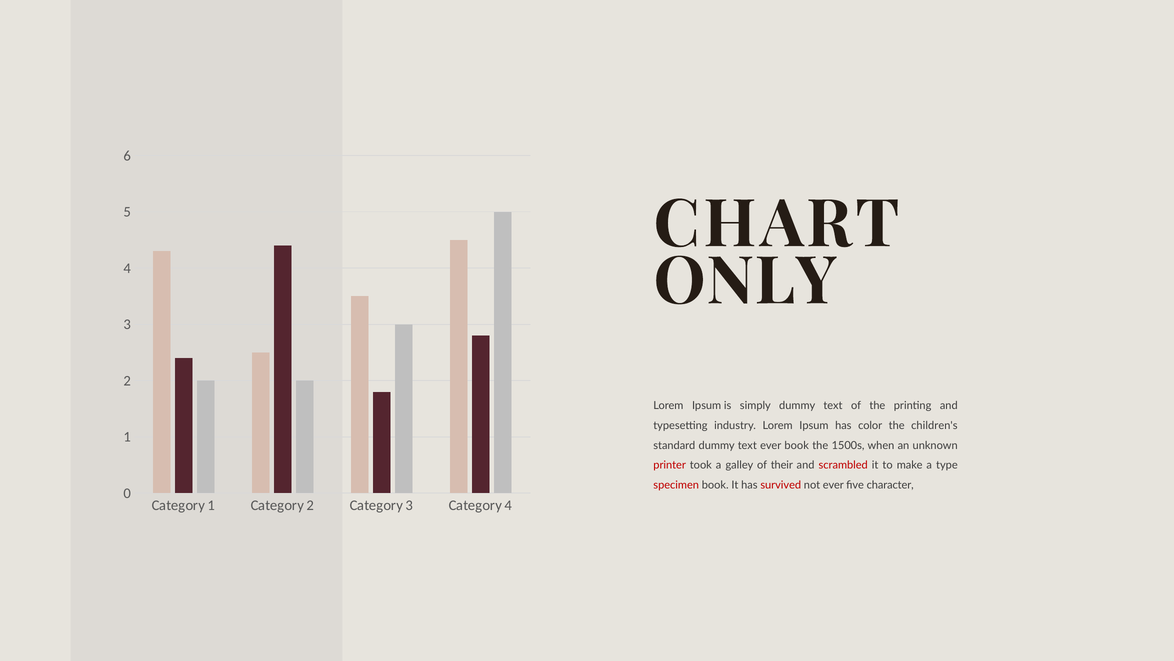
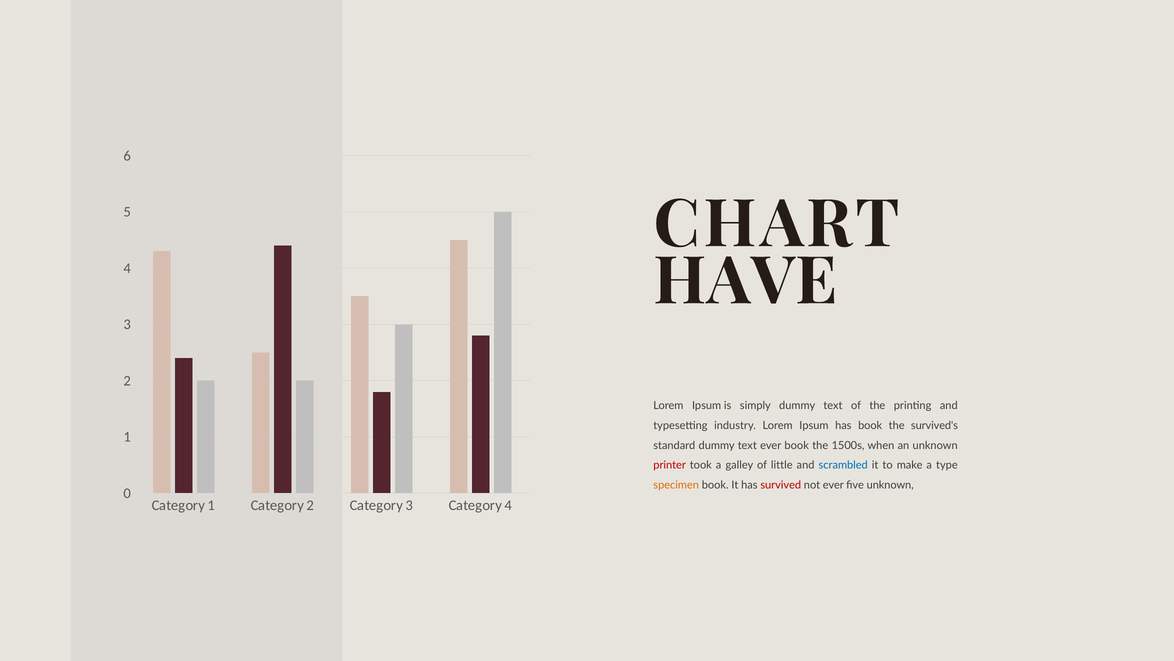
ONLY: ONLY -> HAVE
has color: color -> book
children's: children's -> survived's
their: their -> little
scrambled colour: red -> blue
specimen colour: red -> orange
five character: character -> unknown
